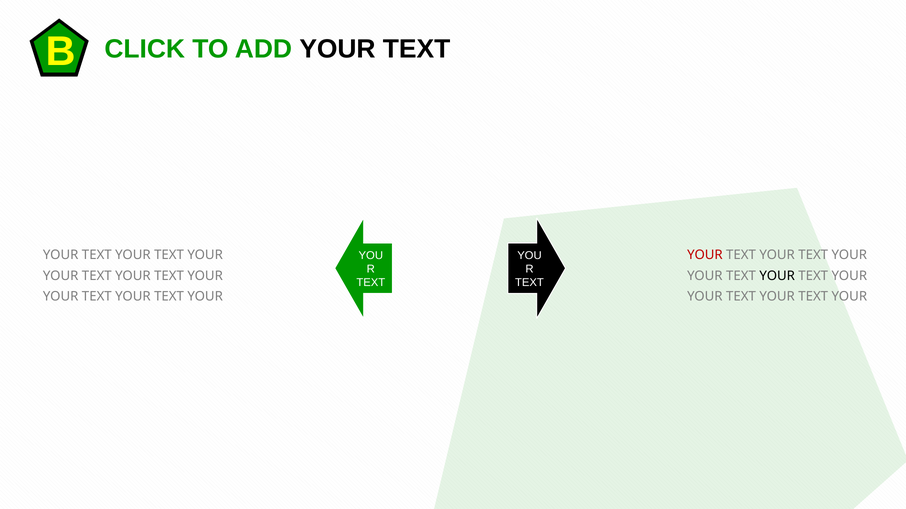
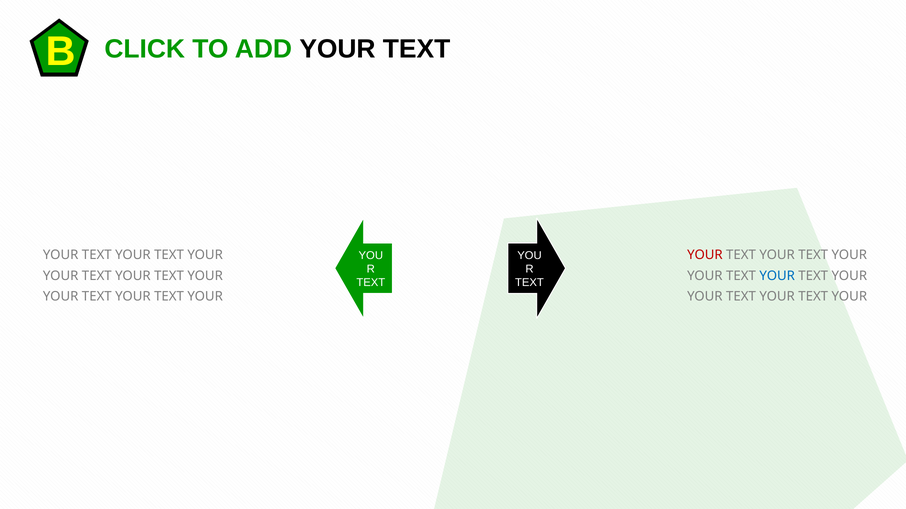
YOUR at (777, 276) colour: black -> blue
